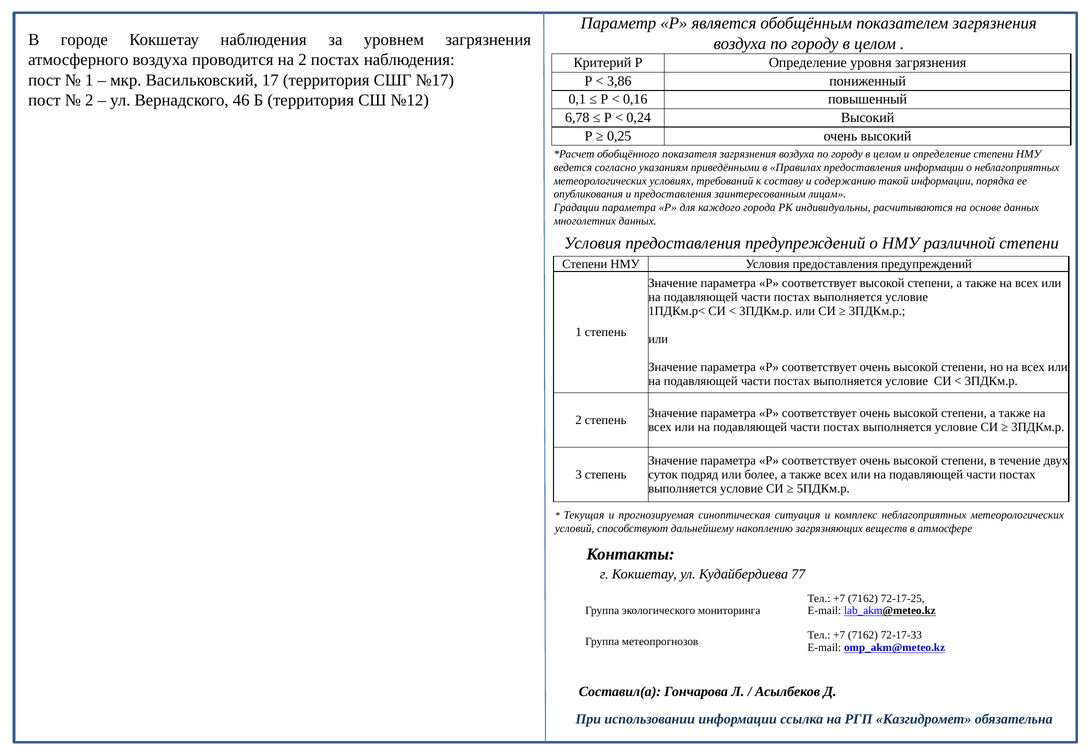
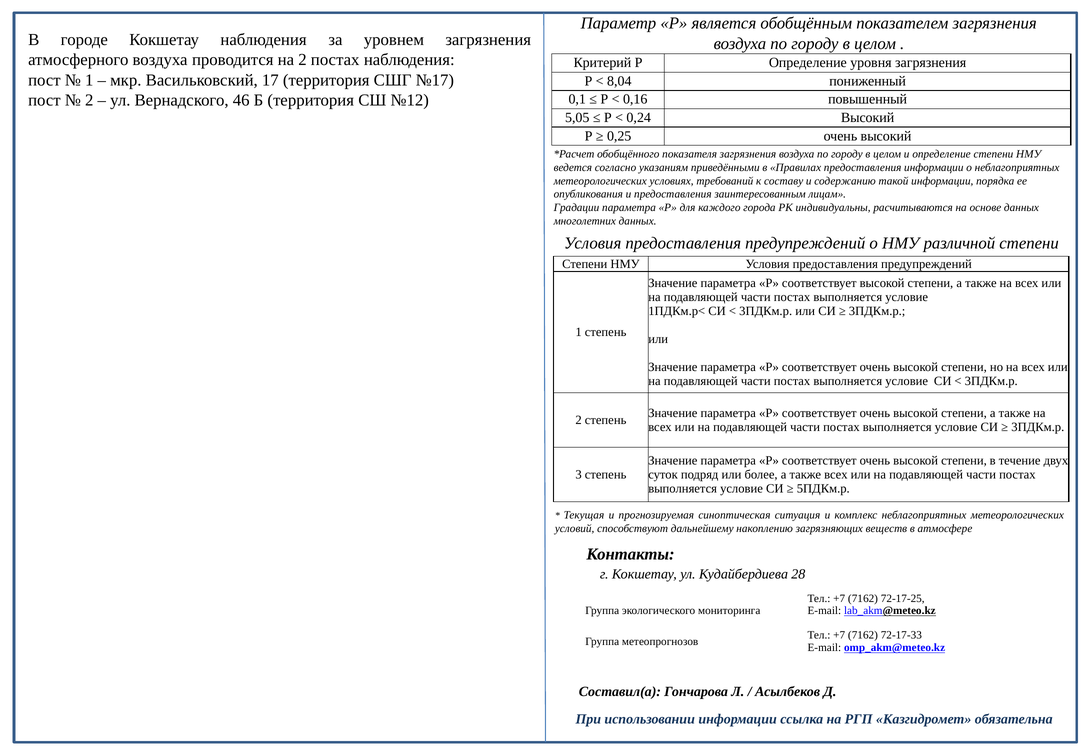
3,86: 3,86 -> 8,04
6,78: 6,78 -> 5,05
77: 77 -> 28
